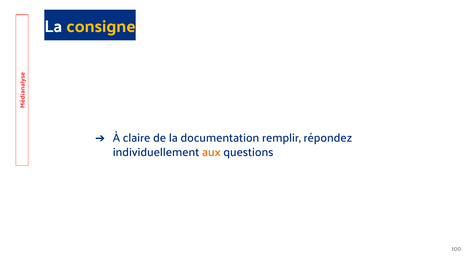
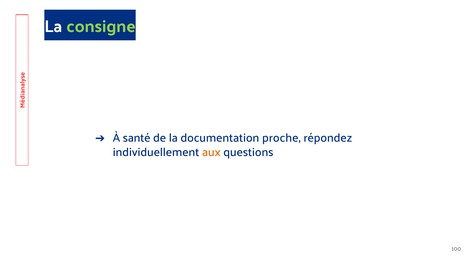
consigne colour: yellow -> light green
claire: claire -> santé
remplir: remplir -> proche
